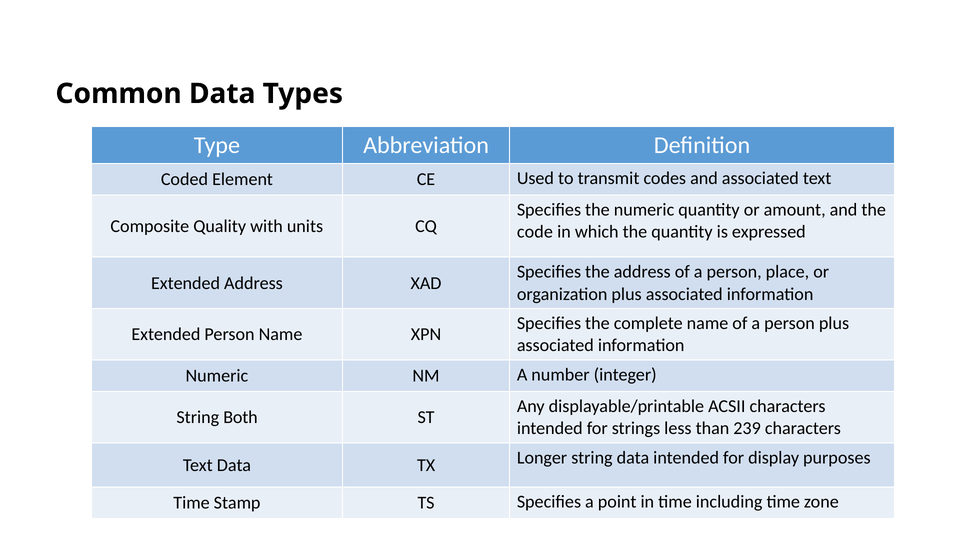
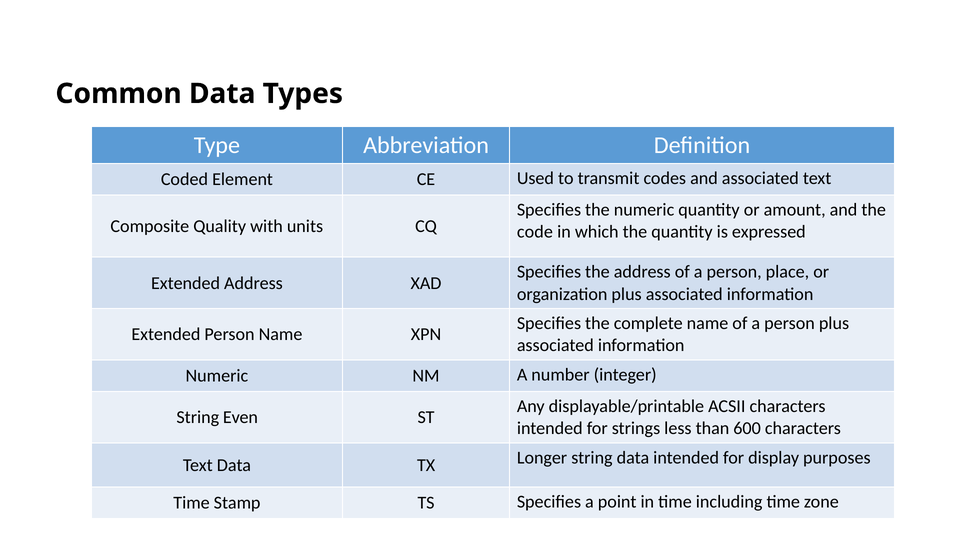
Both: Both -> Even
239: 239 -> 600
